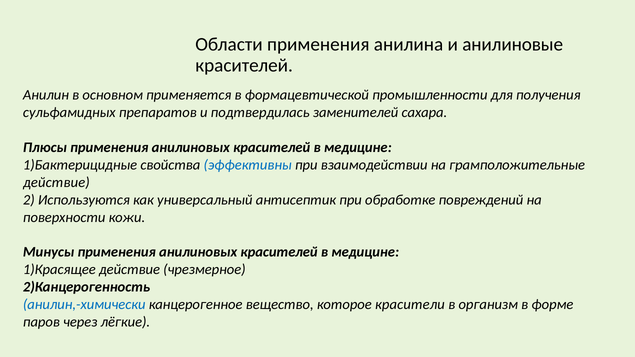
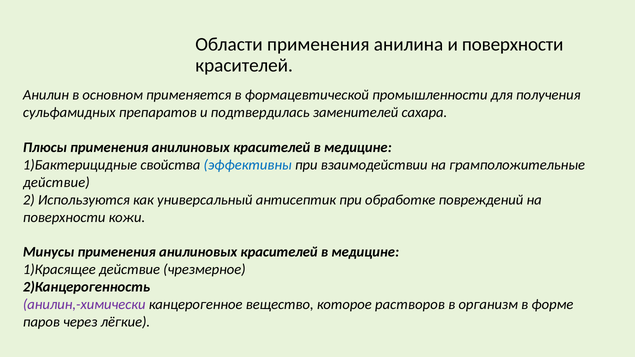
и анилиновые: анилиновые -> поверхности
анилин,-химически colour: blue -> purple
красители: красители -> растворов
